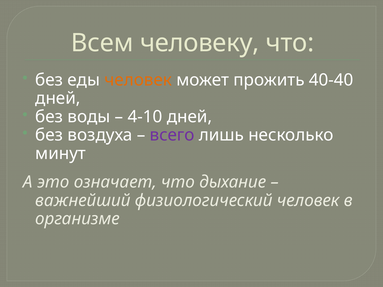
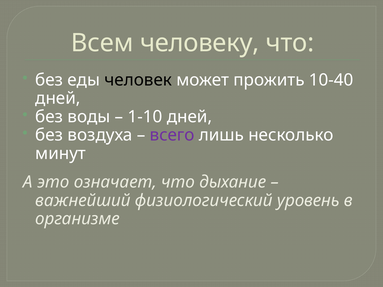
человек at (138, 80) colour: orange -> black
40-40: 40-40 -> 10-40
4-10: 4-10 -> 1-10
физиологический человек: человек -> уровень
